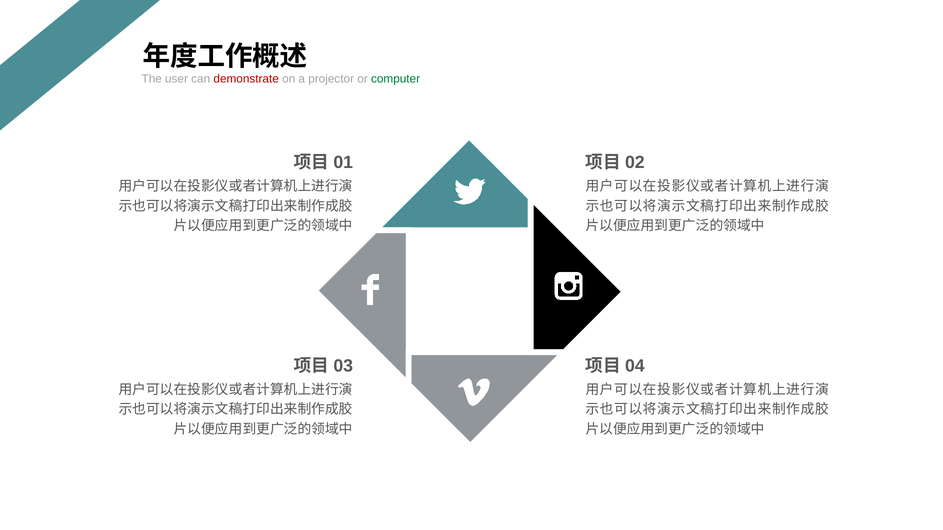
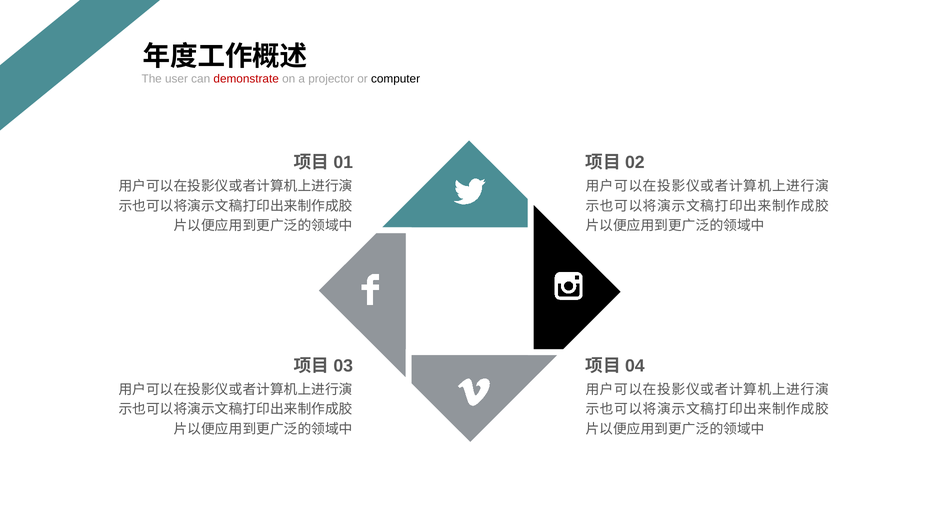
computer colour: green -> black
